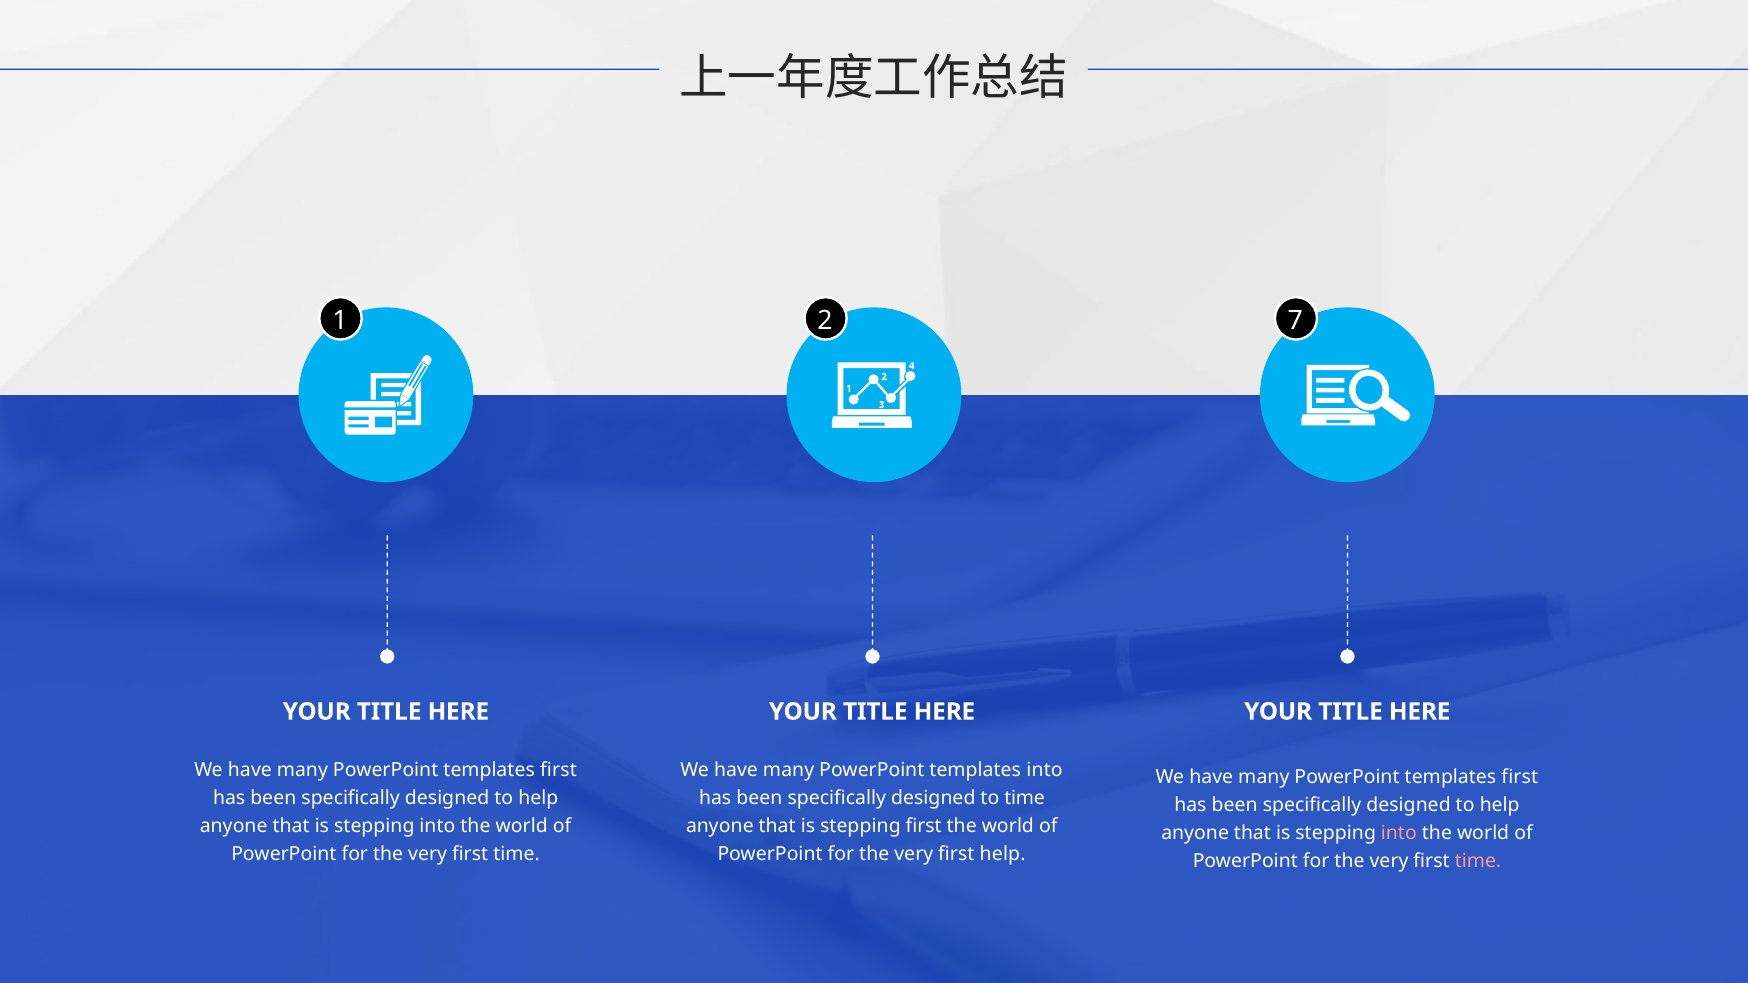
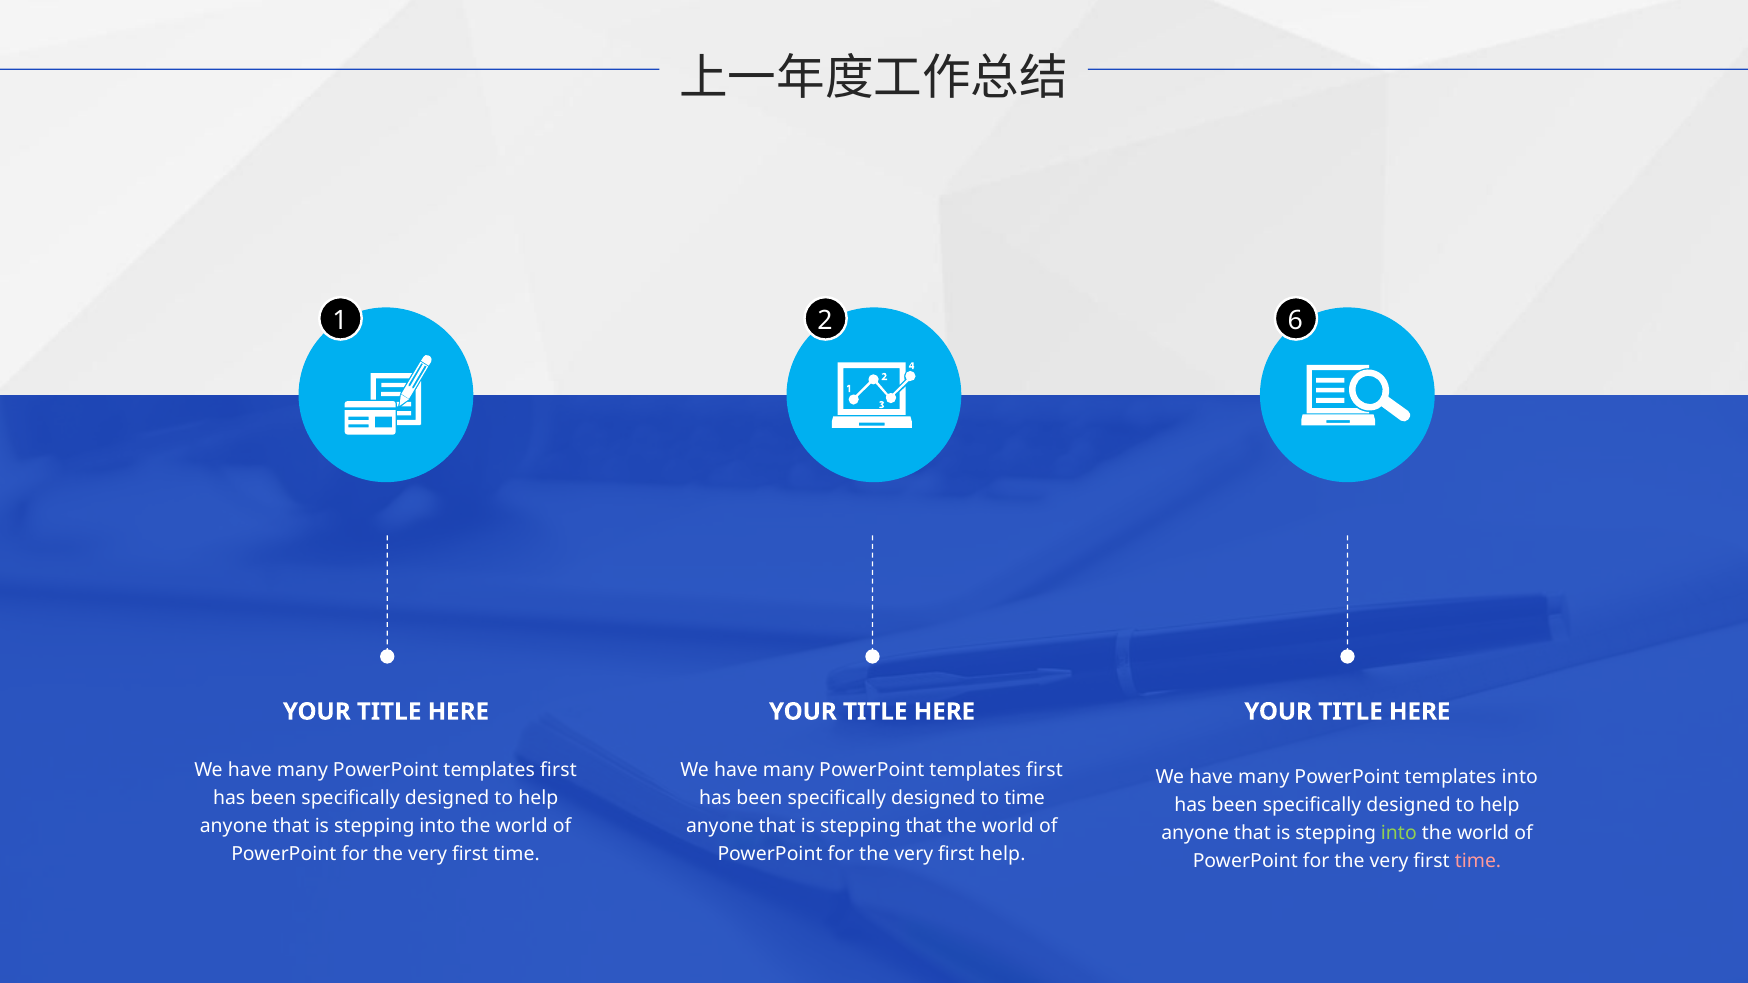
7: 7 -> 6
into at (1045, 770): into -> first
first at (1520, 777): first -> into
stepping first: first -> that
into at (1399, 833) colour: pink -> light green
